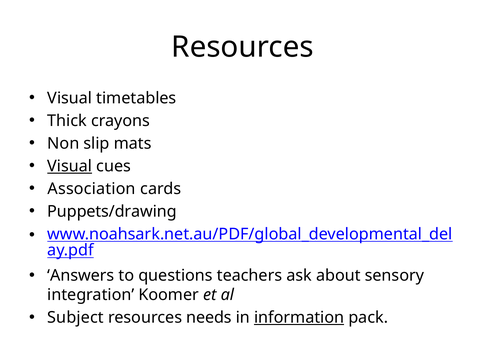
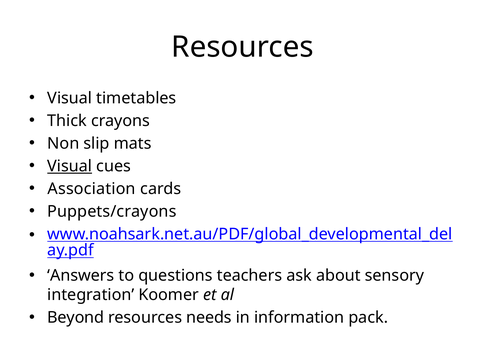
Puppets/drawing: Puppets/drawing -> Puppets/crayons
Subject: Subject -> Beyond
information underline: present -> none
